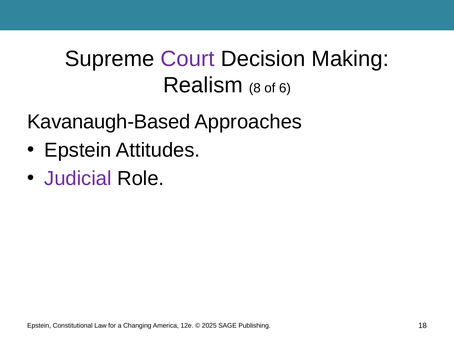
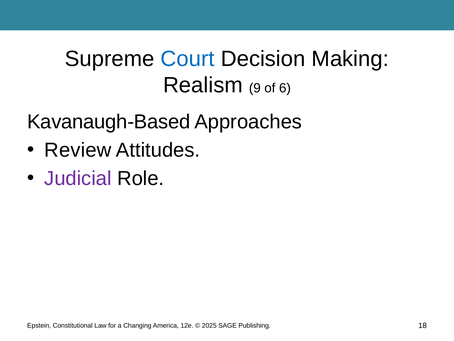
Court colour: purple -> blue
8: 8 -> 9
Epstein at (78, 150): Epstein -> Review
